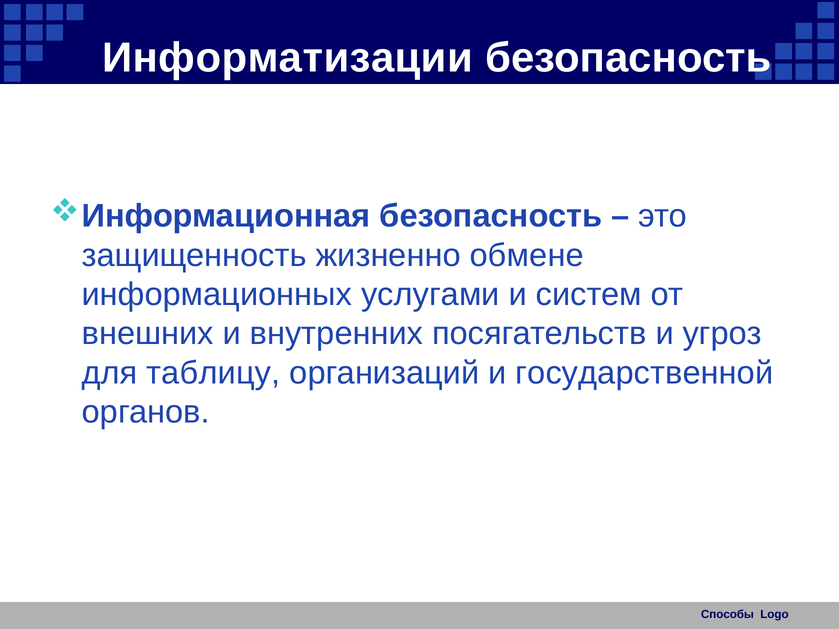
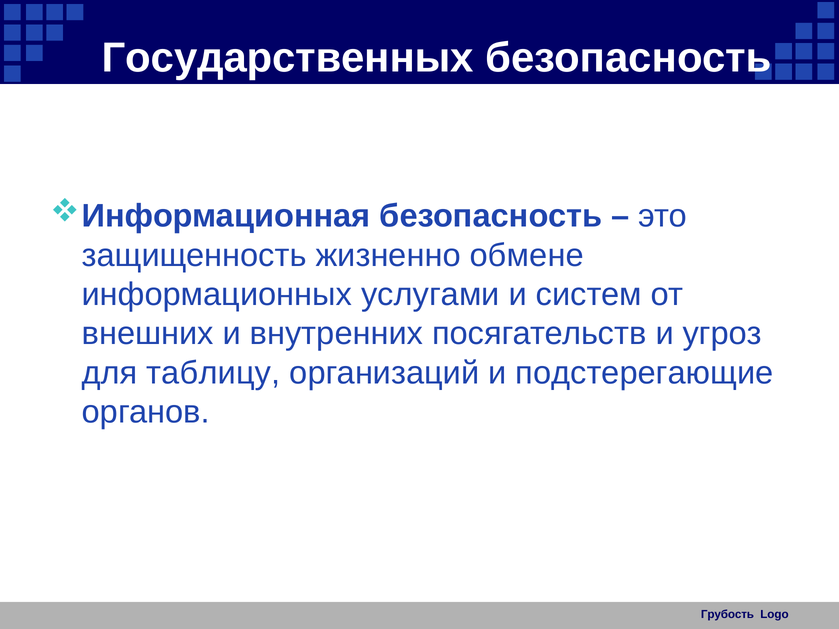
Информатизации: Информатизации -> Государственных
государственной: государственной -> подстерегающие
Способы: Способы -> Грубость
